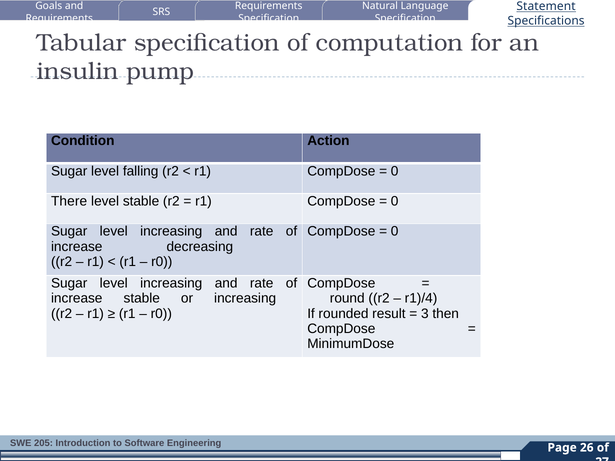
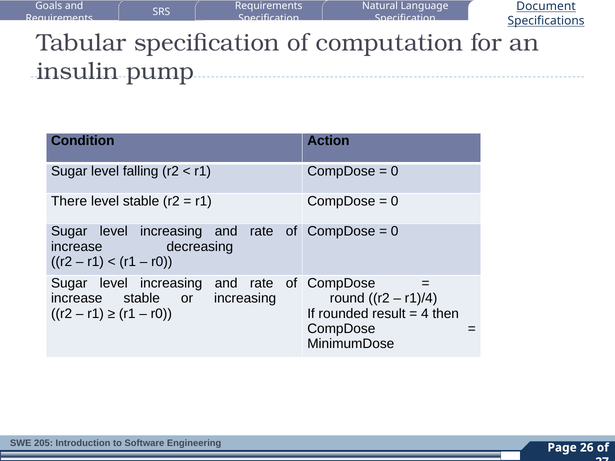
Statement: Statement -> Document
3: 3 -> 4
